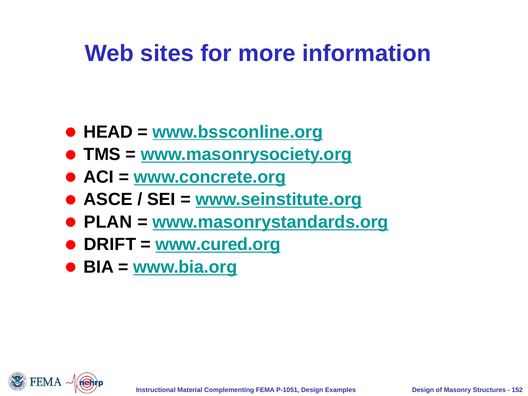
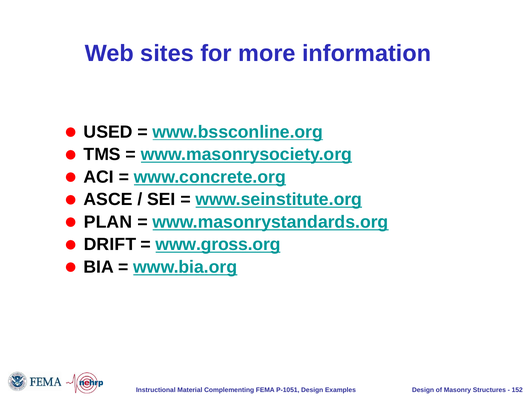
HEAD: HEAD -> USED
www.cured.org: www.cured.org -> www.gross.org
